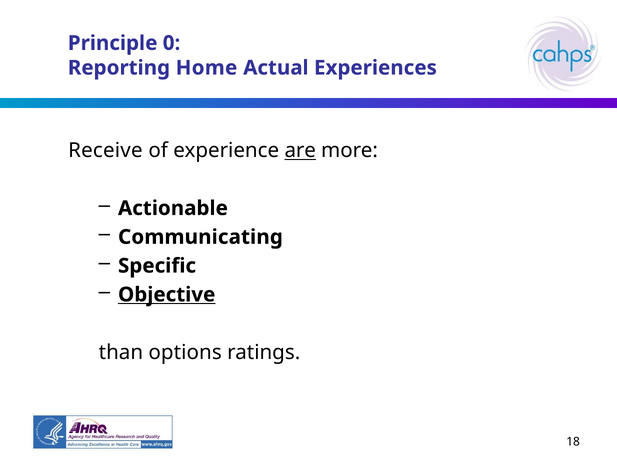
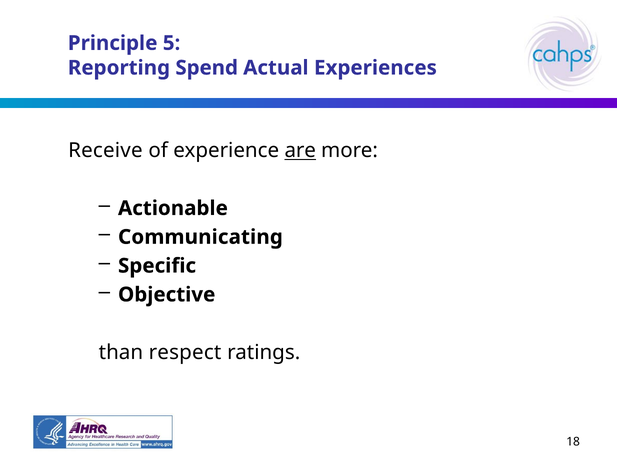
0: 0 -> 5
Home: Home -> Spend
Objective underline: present -> none
options: options -> respect
